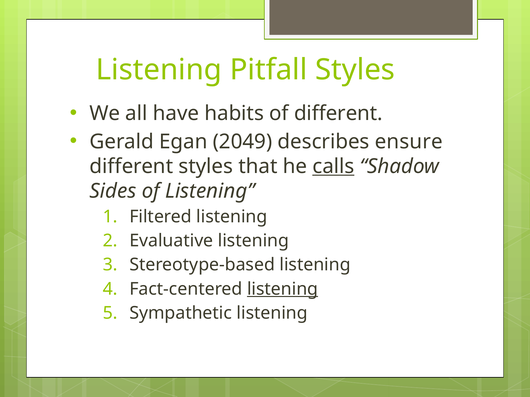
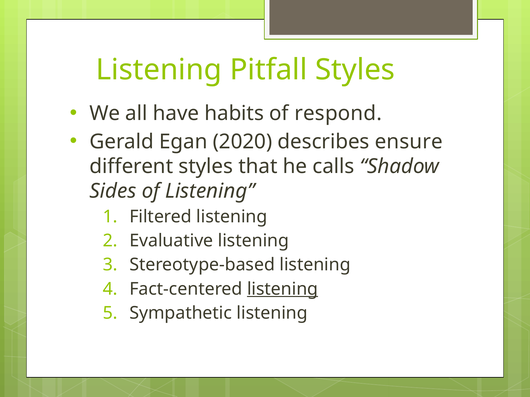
of different: different -> respond
2049: 2049 -> 2020
calls underline: present -> none
